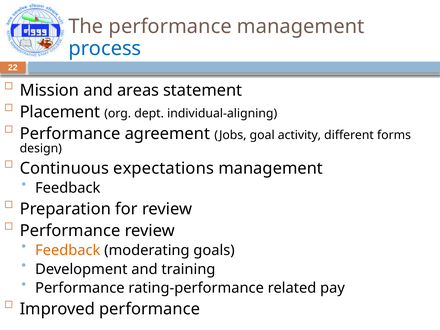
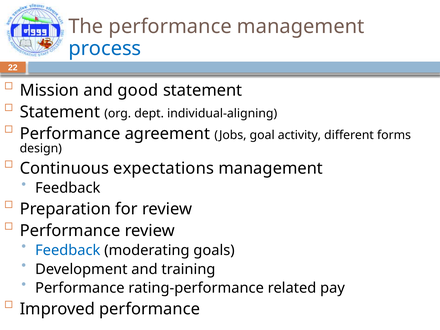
areas: areas -> good
Placement at (60, 112): Placement -> Statement
Feedback at (68, 250) colour: orange -> blue
